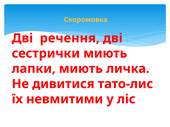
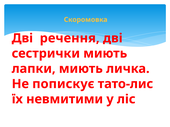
дивитися: дивитися -> попискує
